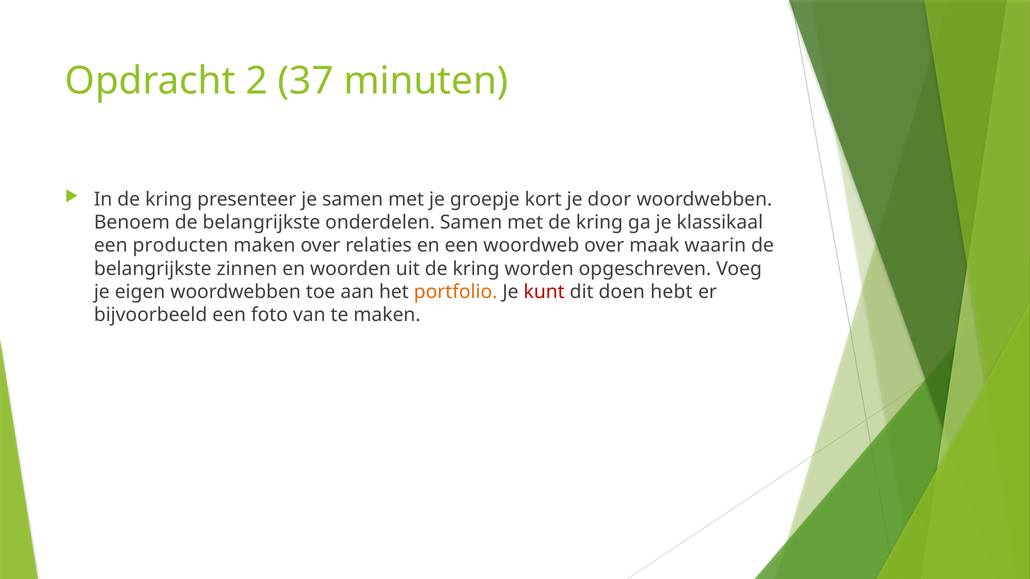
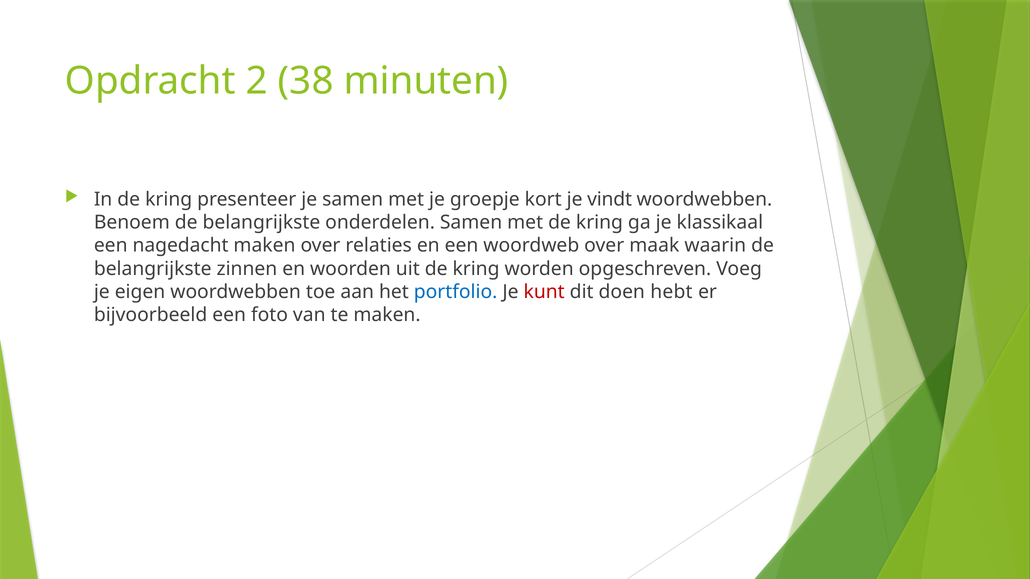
37: 37 -> 38
door: door -> vindt
producten: producten -> nagedacht
portfolio colour: orange -> blue
